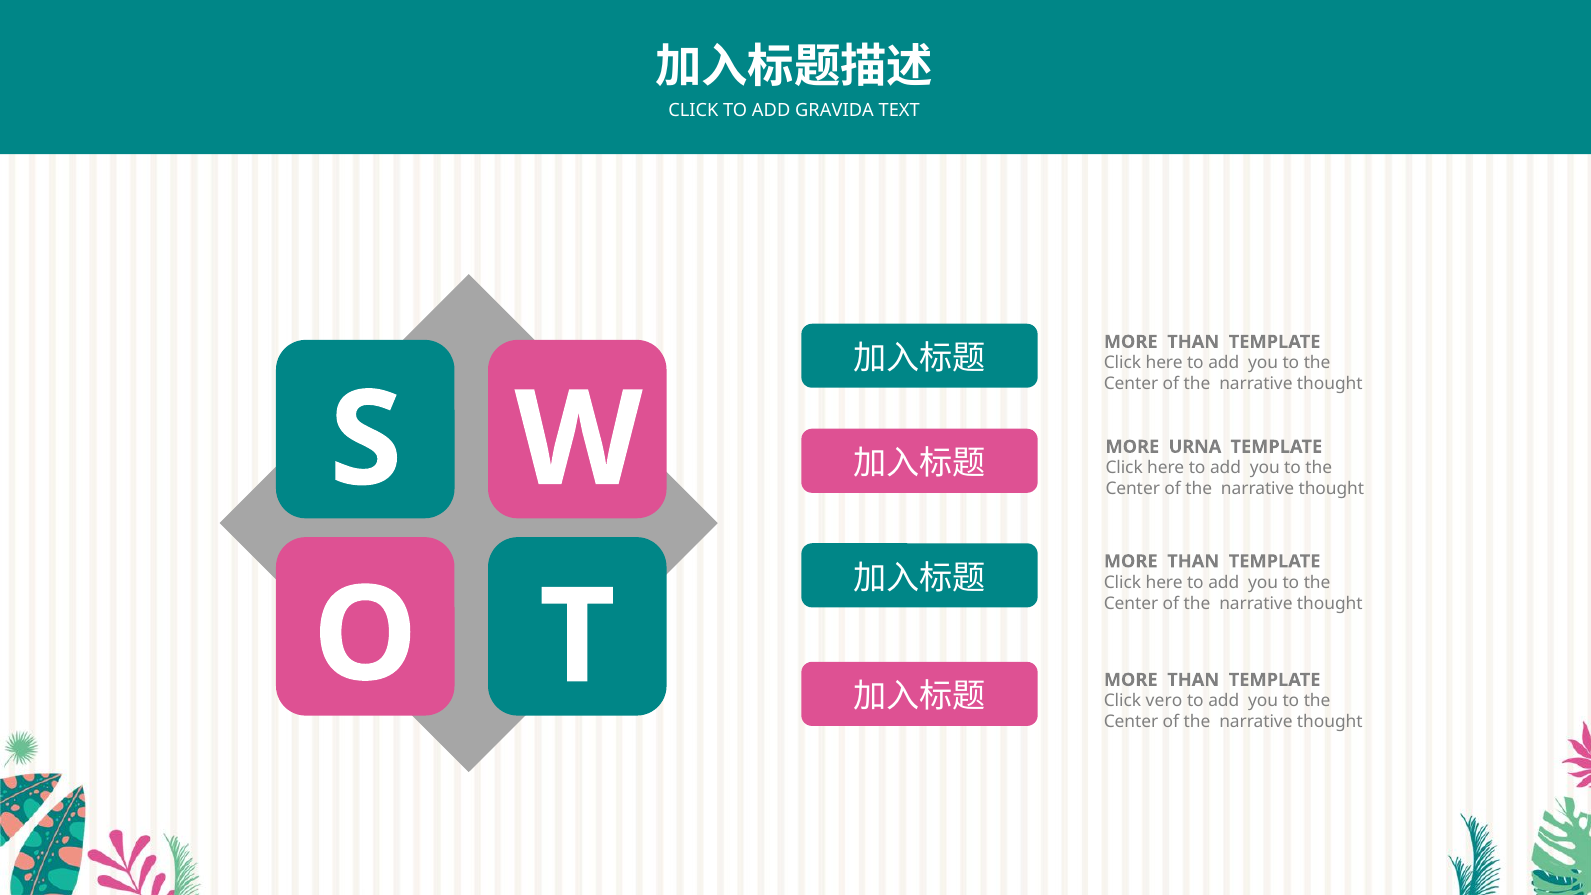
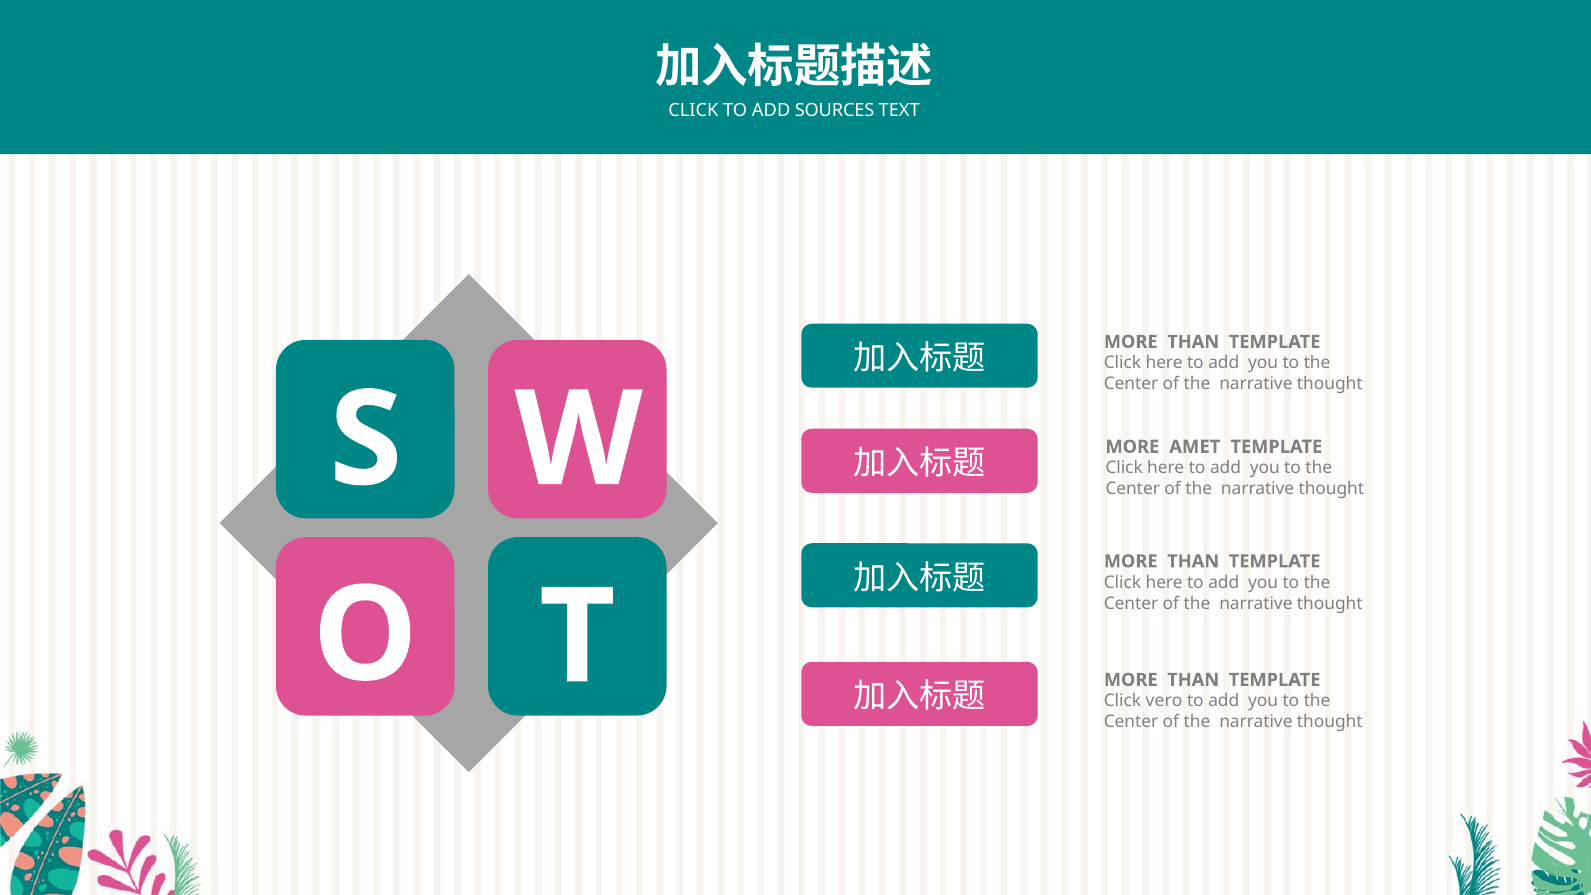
GRAVIDA: GRAVIDA -> SOURCES
URNA: URNA -> AMET
